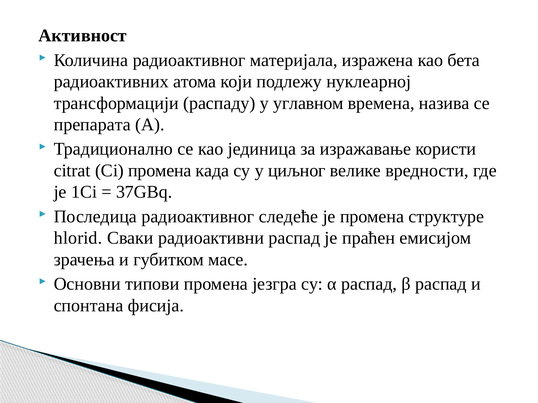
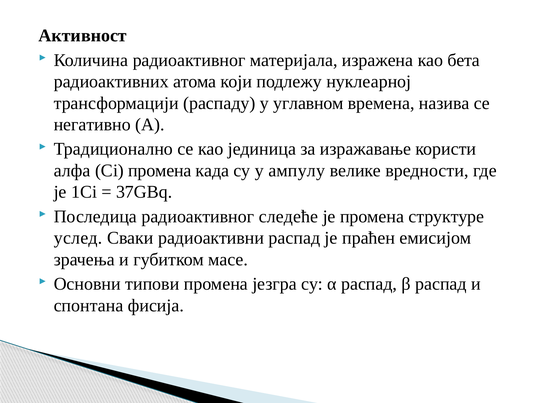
препарата: препарата -> негативно
citrat: citrat -> алфа
циљног: циљног -> ампулу
hlorid: hlorid -> услед
